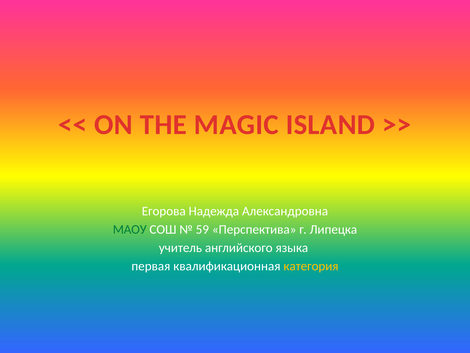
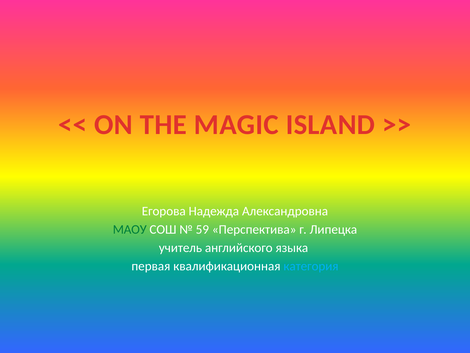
категория colour: yellow -> light blue
